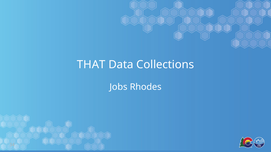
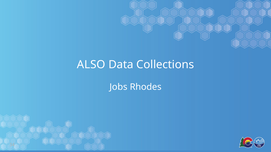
THAT: THAT -> ALSO
